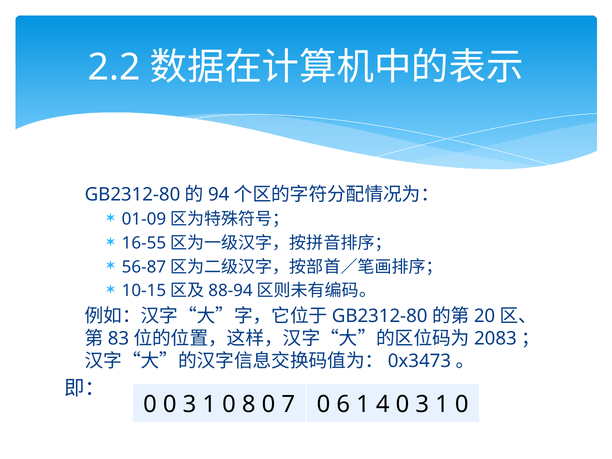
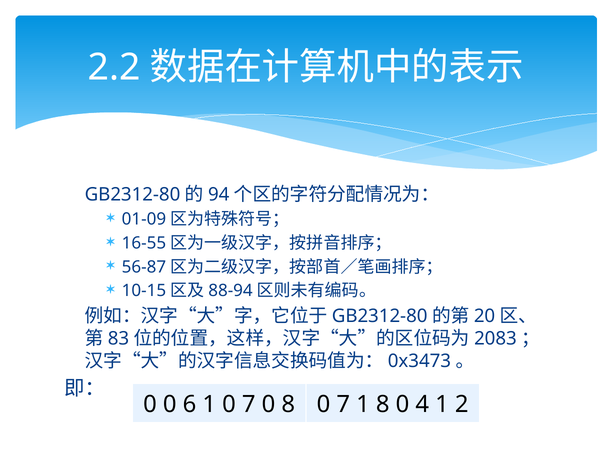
0 0 3: 3 -> 6
1 0 8: 8 -> 7
0 7: 7 -> 8
6 at (343, 404): 6 -> 7
1 4: 4 -> 8
3 at (422, 404): 3 -> 4
0 at (462, 404): 0 -> 2
